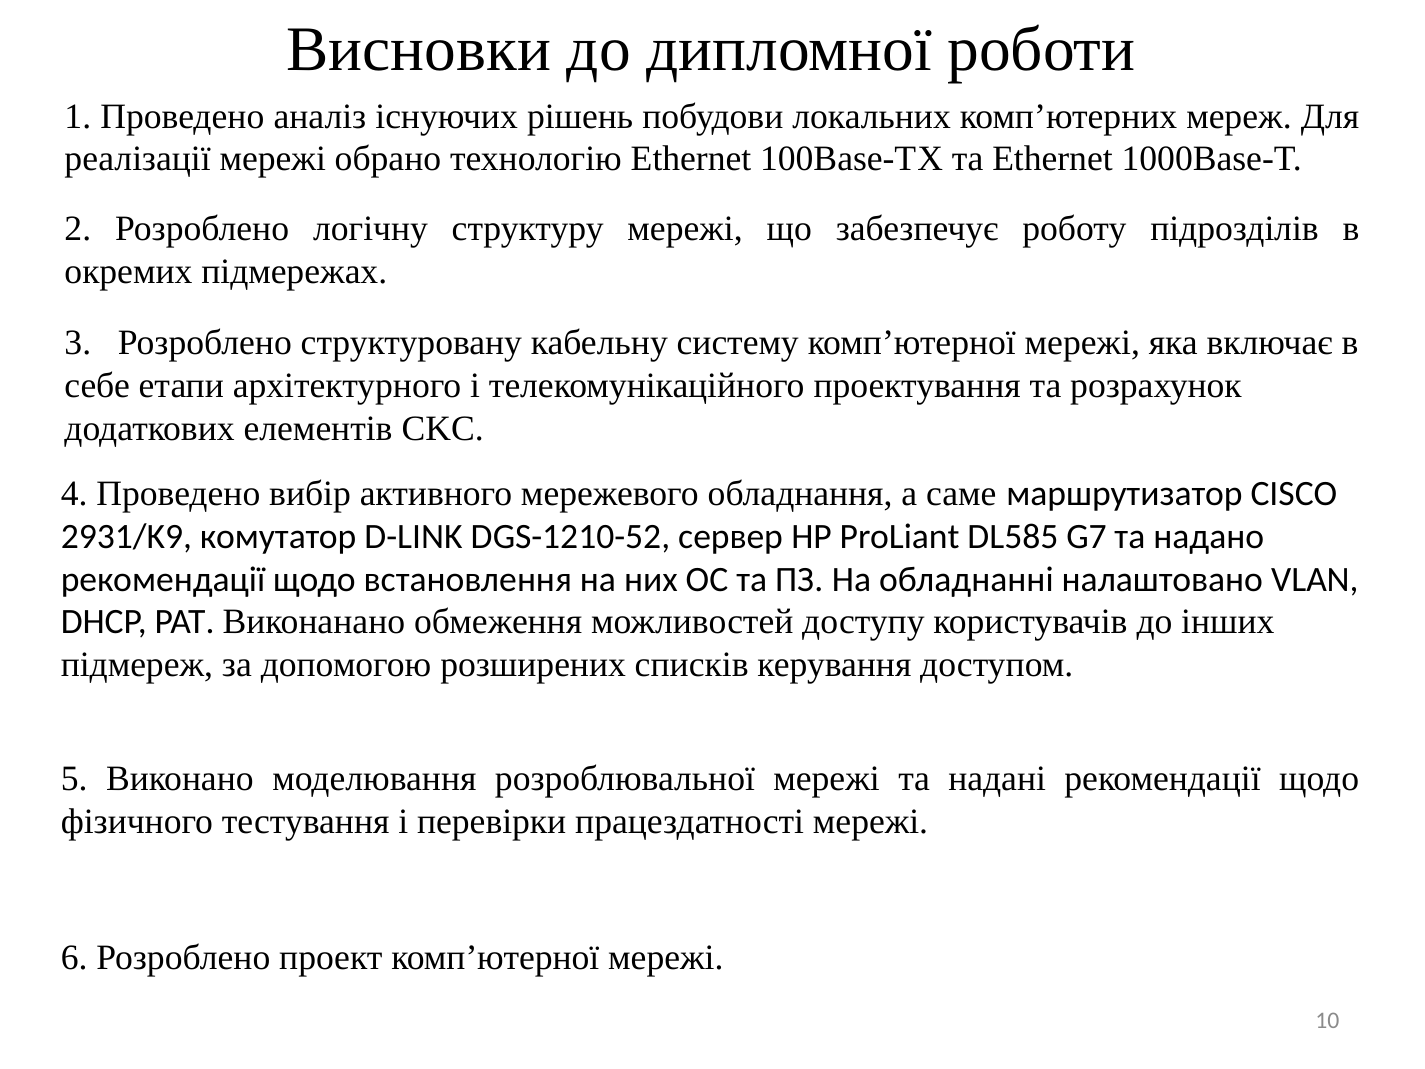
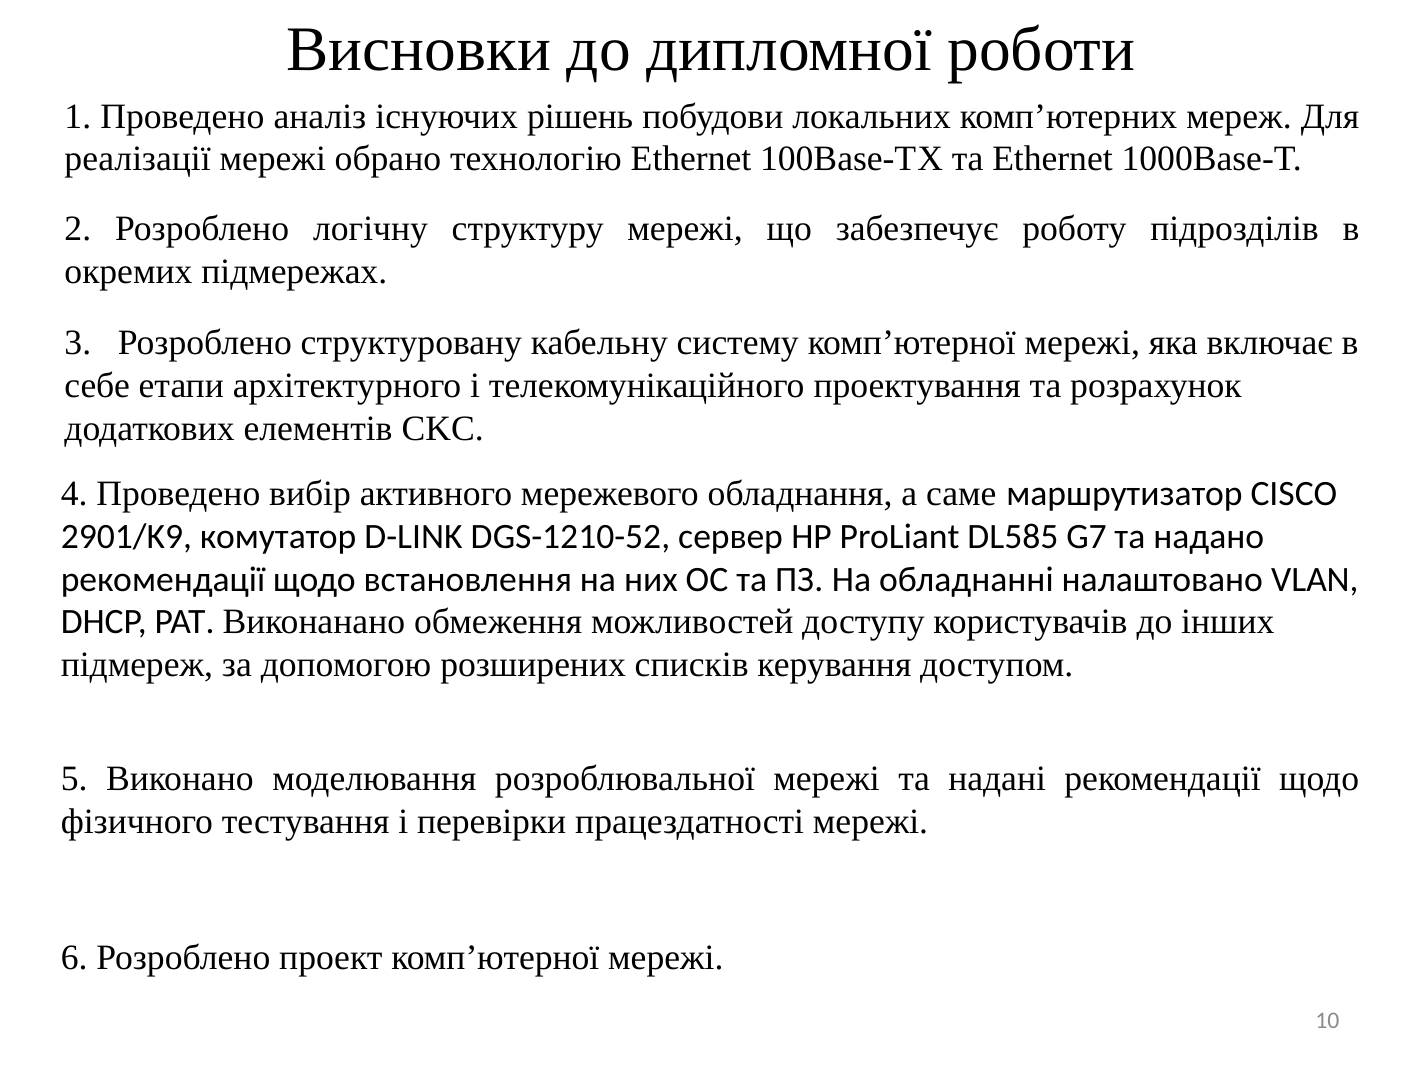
2931/K9: 2931/K9 -> 2901/K9
